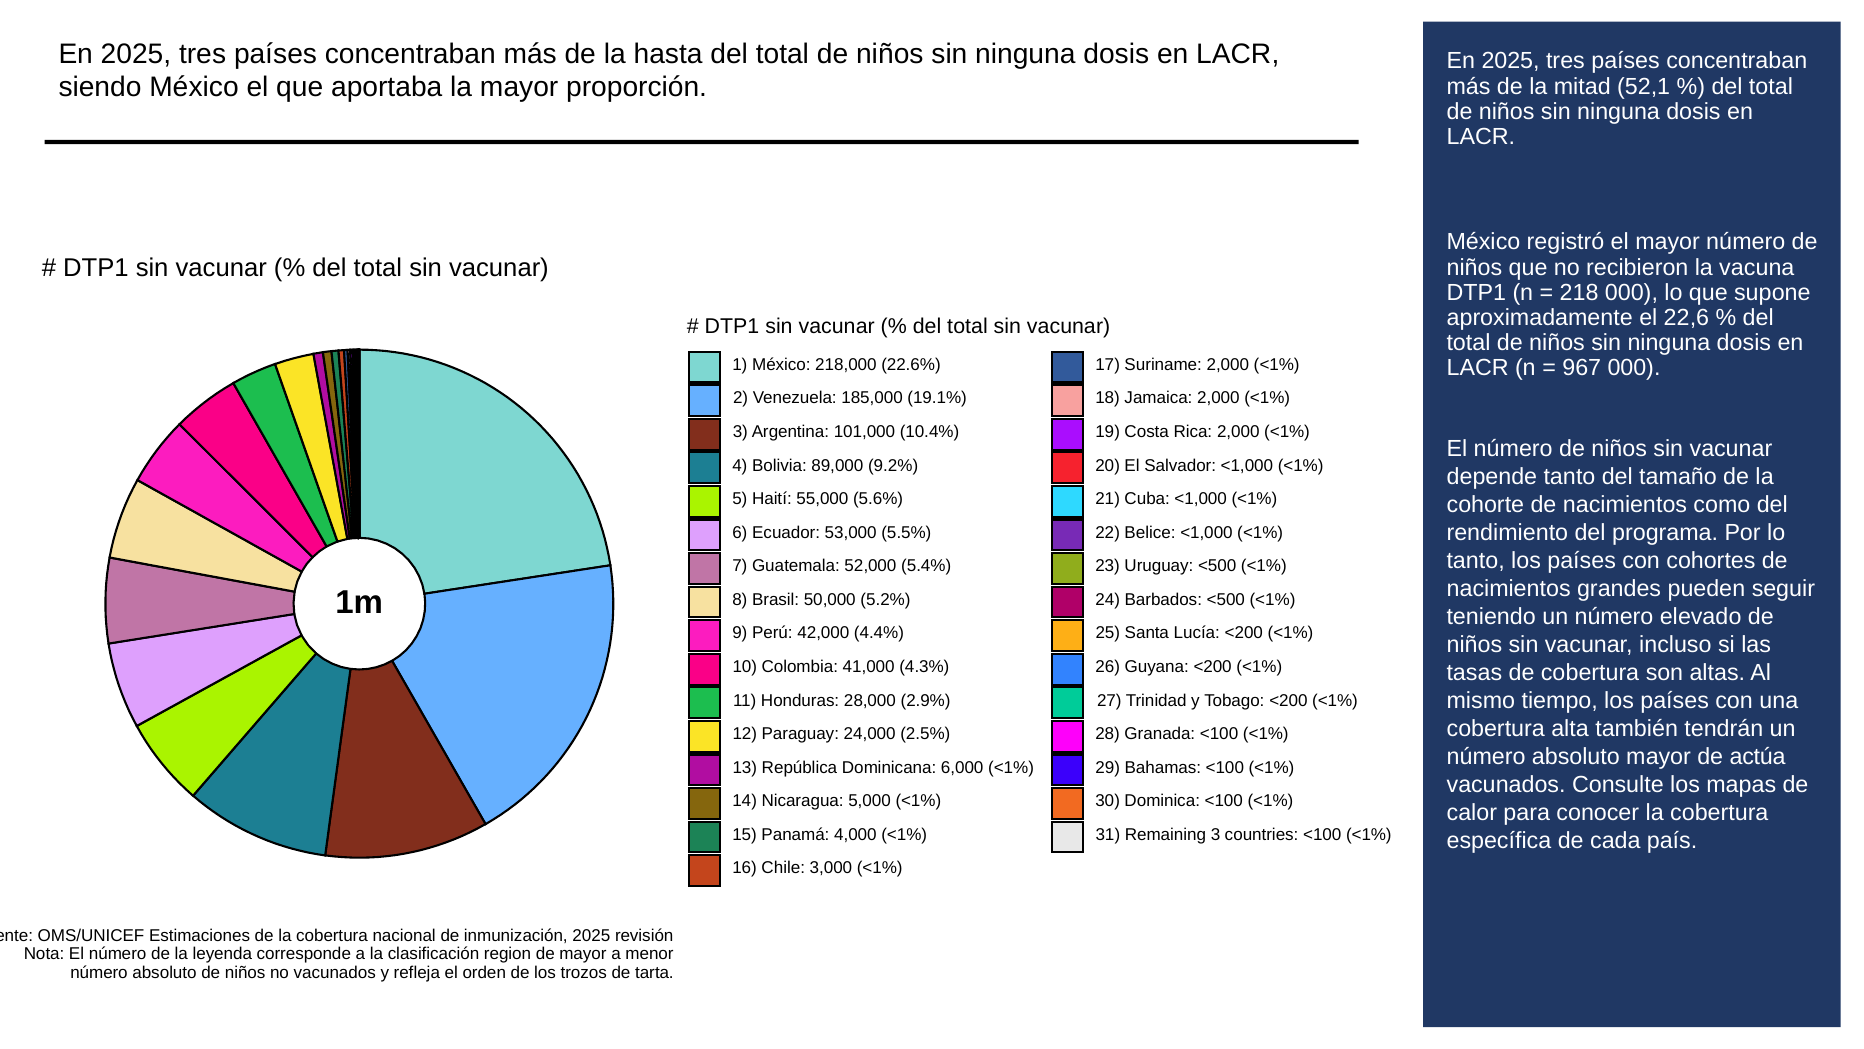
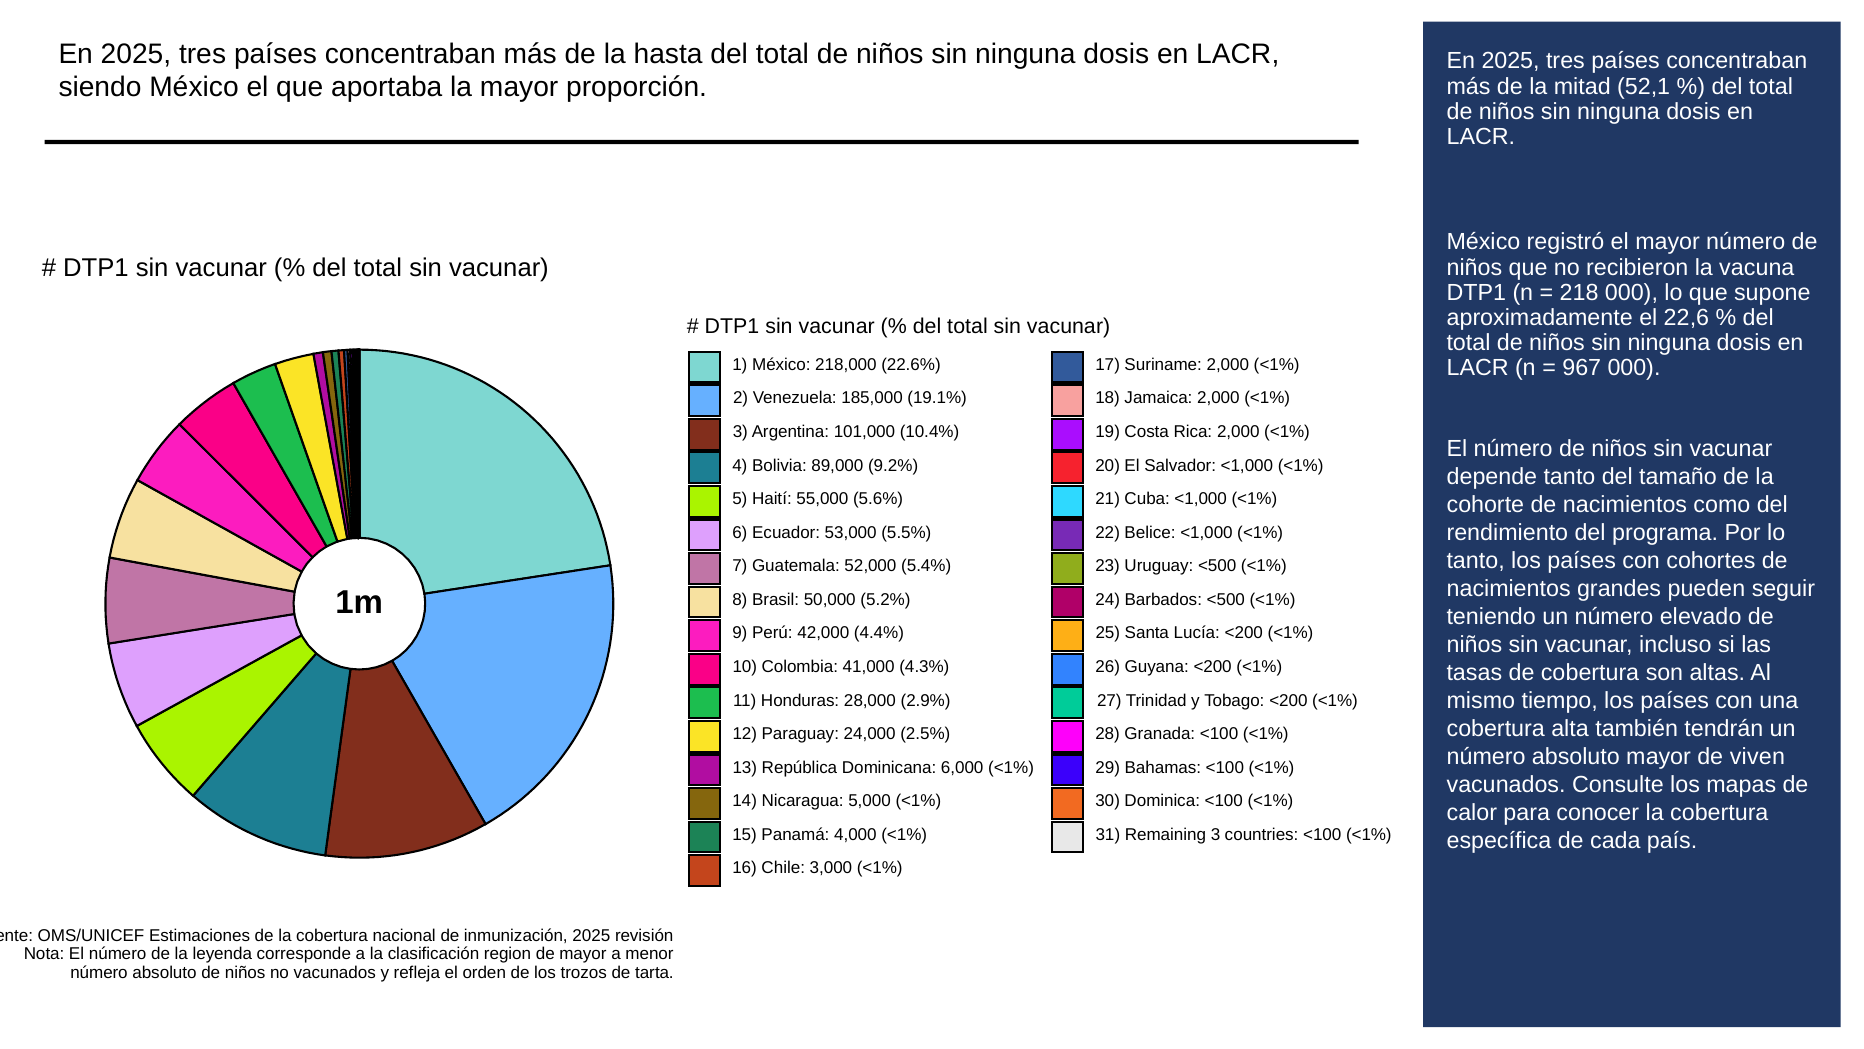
actúa: actúa -> viven
